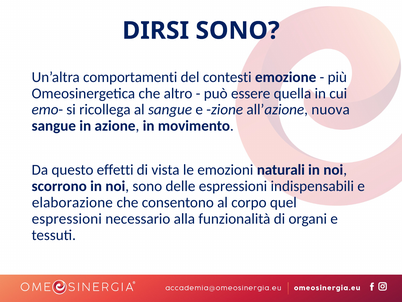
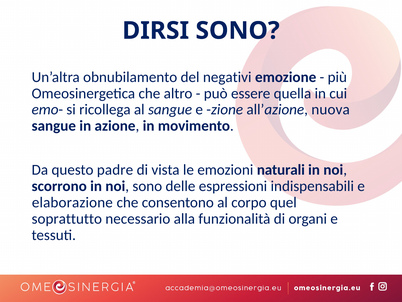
comportamenti: comportamenti -> obnubilamento
contesti: contesti -> negativi
effetti: effetti -> padre
espressioni at (67, 218): espressioni -> soprattutto
